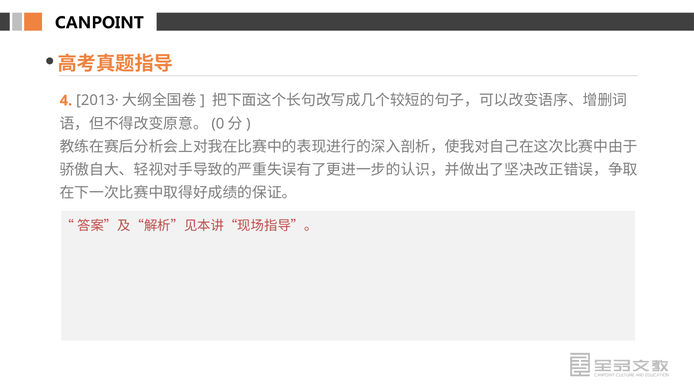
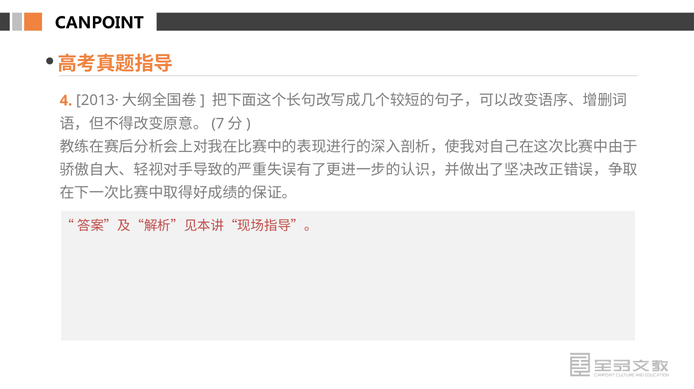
0: 0 -> 7
